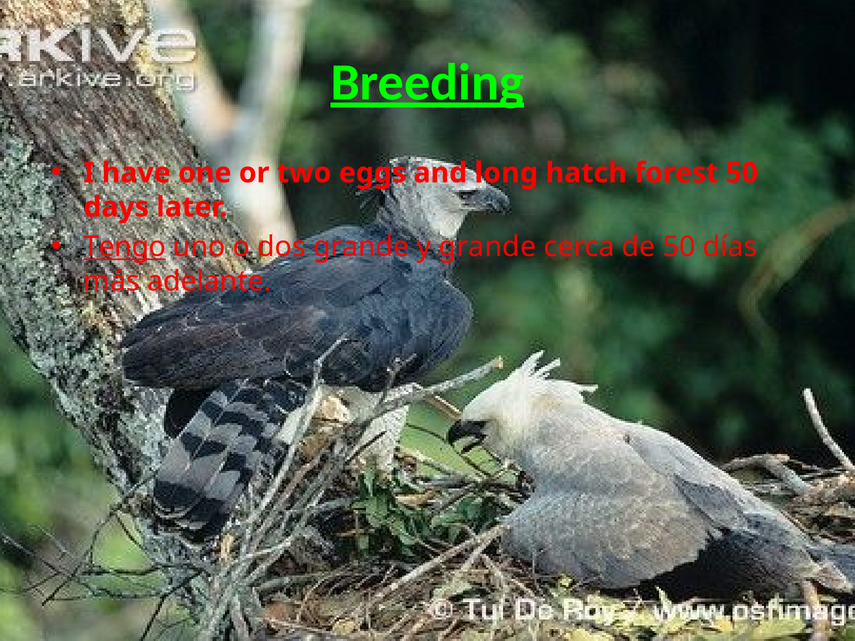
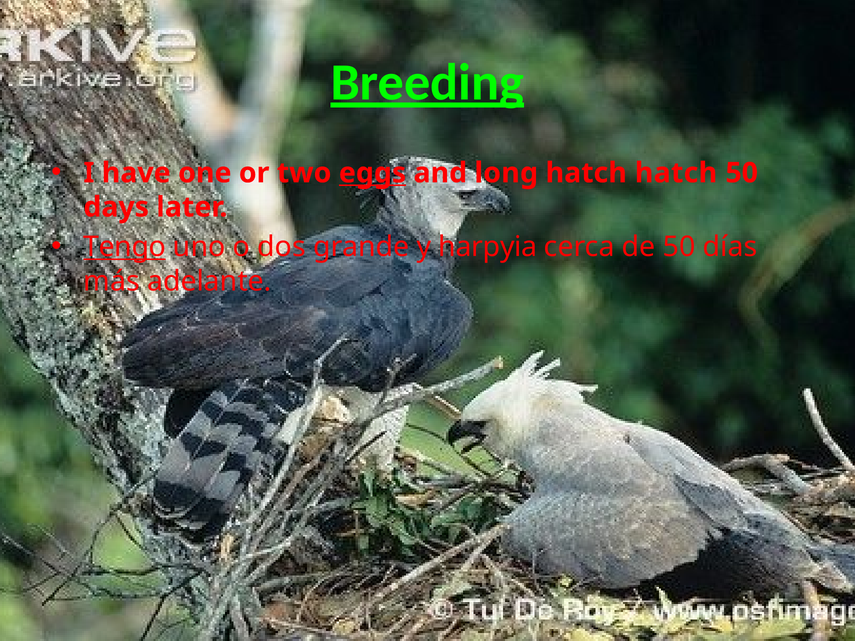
eggs underline: none -> present
hatch forest: forest -> hatch
y grande: grande -> harpyia
